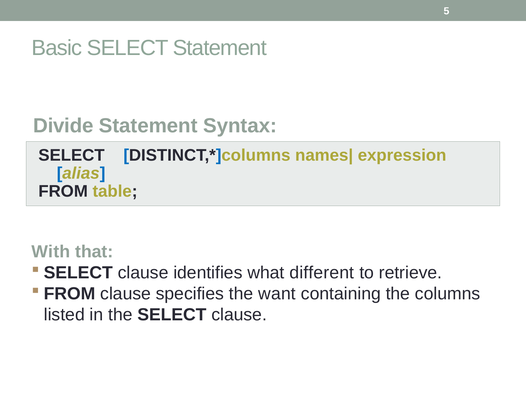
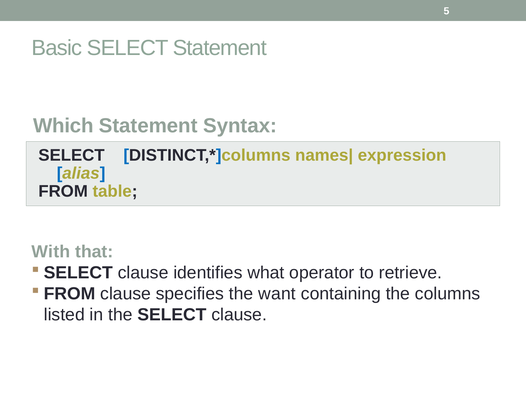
Divide: Divide -> Which
different: different -> operator
